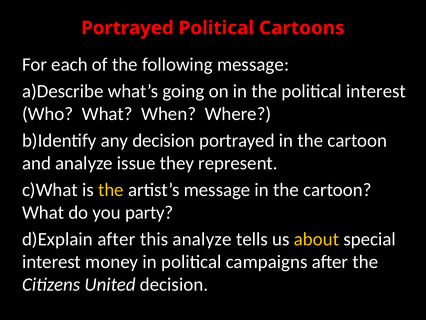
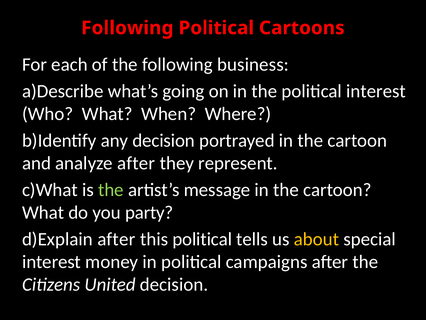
Portrayed at (127, 28): Portrayed -> Following
following message: message -> business
analyze issue: issue -> after
the at (111, 190) colour: yellow -> light green
this analyze: analyze -> political
